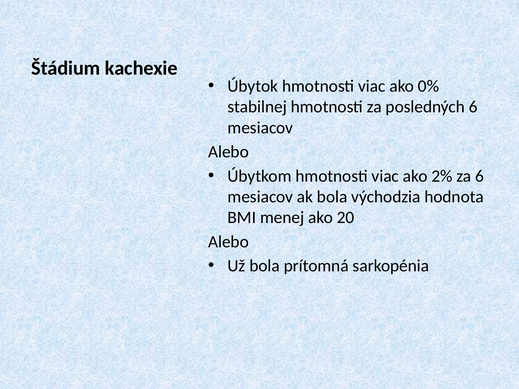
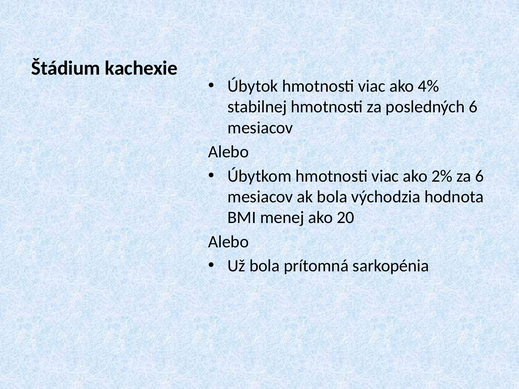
0%: 0% -> 4%
